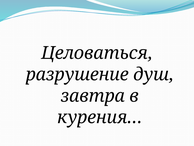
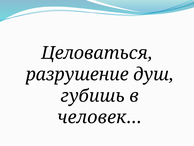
завтра: завтра -> губишь
курения…: курения… -> человек…
